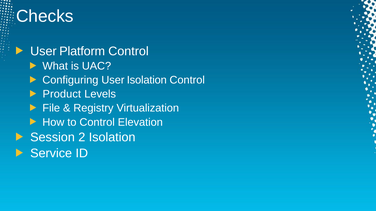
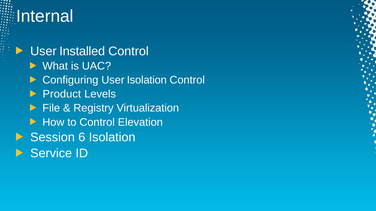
Checks: Checks -> Internal
Platform: Platform -> Installed
2: 2 -> 6
